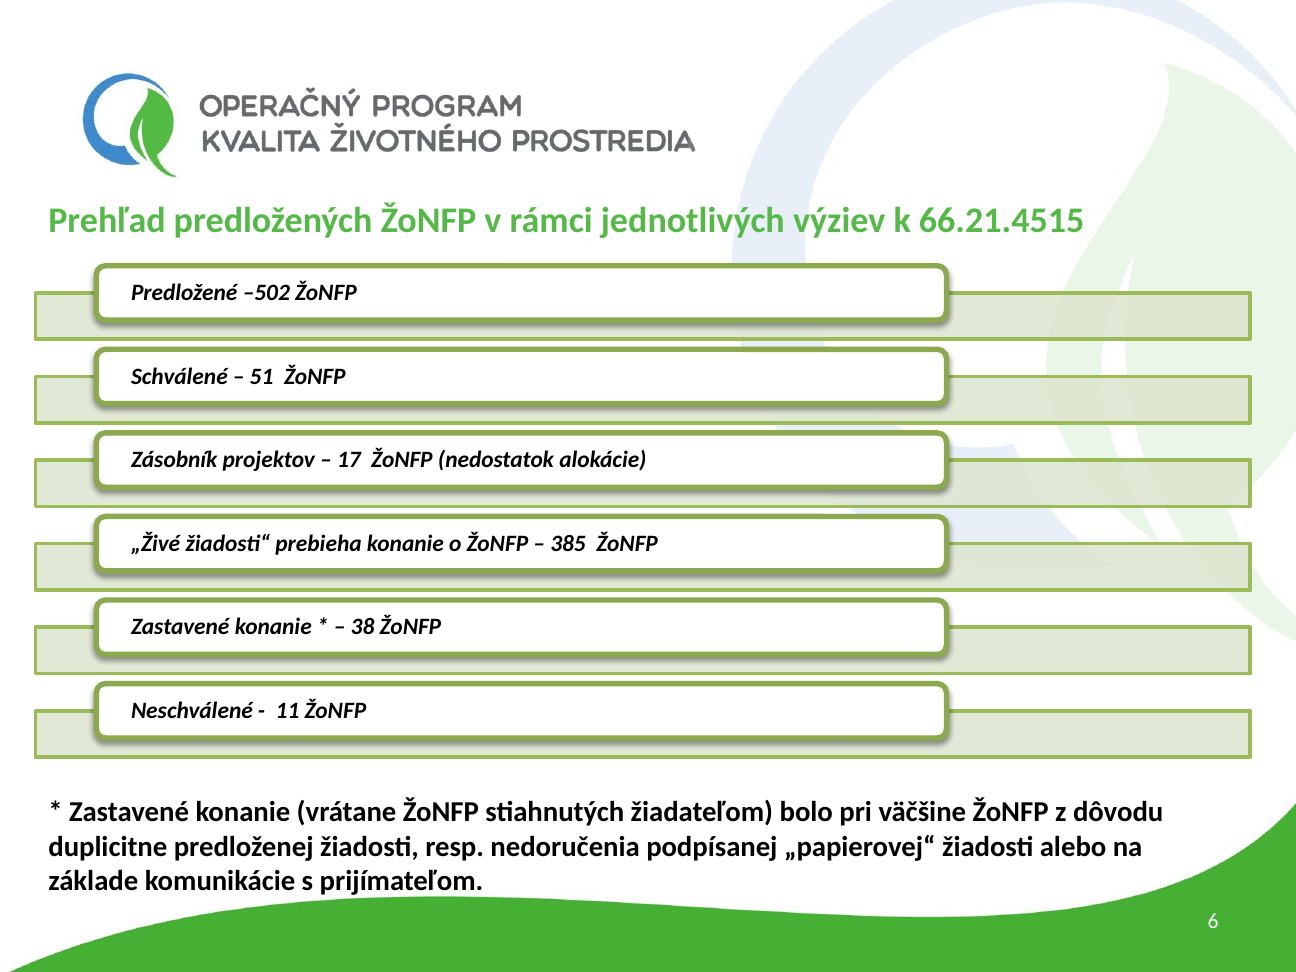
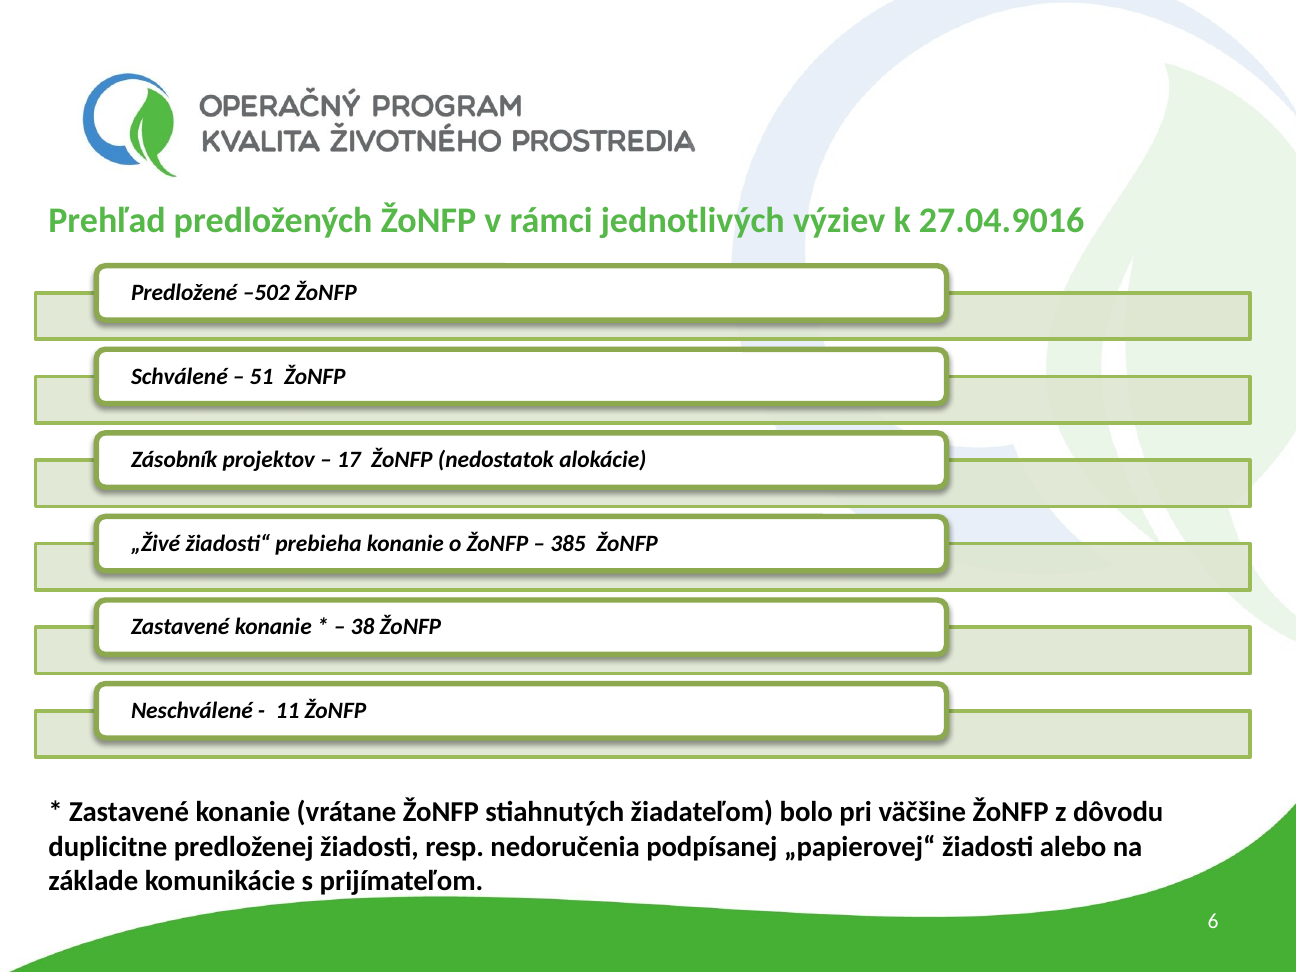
66.21.4515: 66.21.4515 -> 27.04.9016
